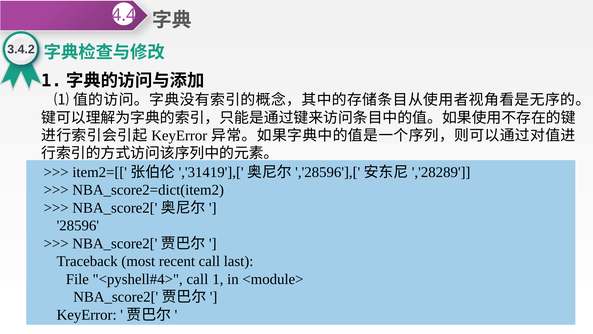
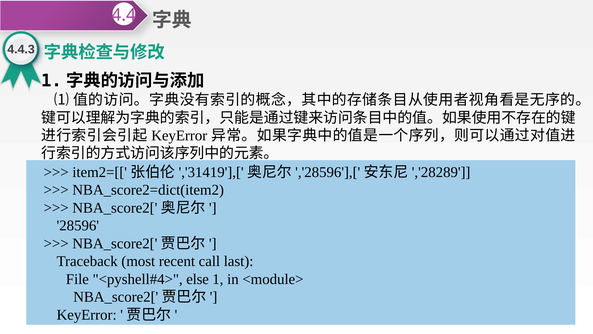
3.4.2: 3.4.2 -> 4.4.3
call at (197, 279): call -> else
